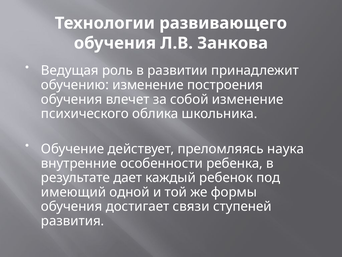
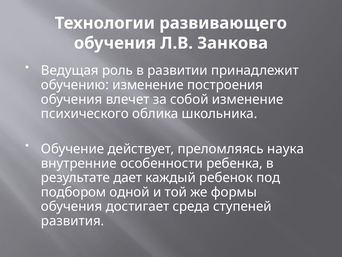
имеющий: имеющий -> подбором
связи: связи -> среда
